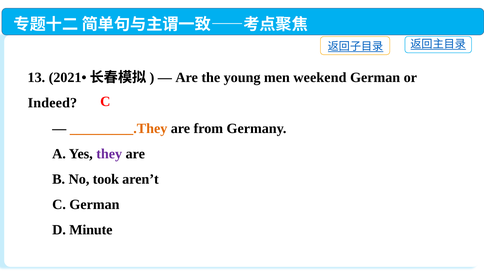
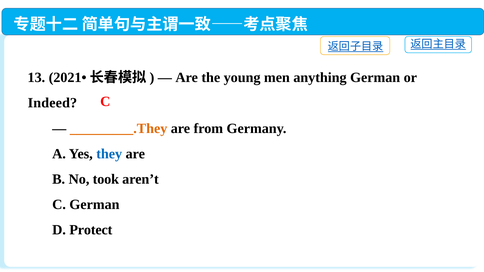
weekend: weekend -> anything
they colour: purple -> blue
Minute: Minute -> Protect
